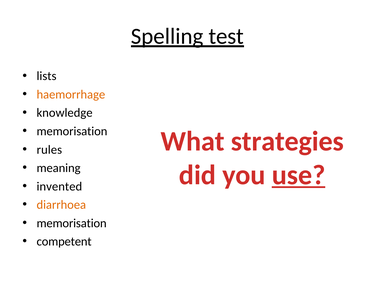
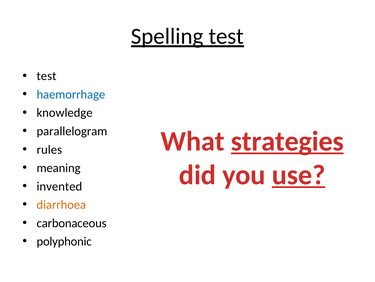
lists at (47, 76): lists -> test
haemorrhage colour: orange -> blue
memorisation at (72, 131): memorisation -> parallelogram
strategies underline: none -> present
memorisation at (72, 223): memorisation -> carbonaceous
competent: competent -> polyphonic
